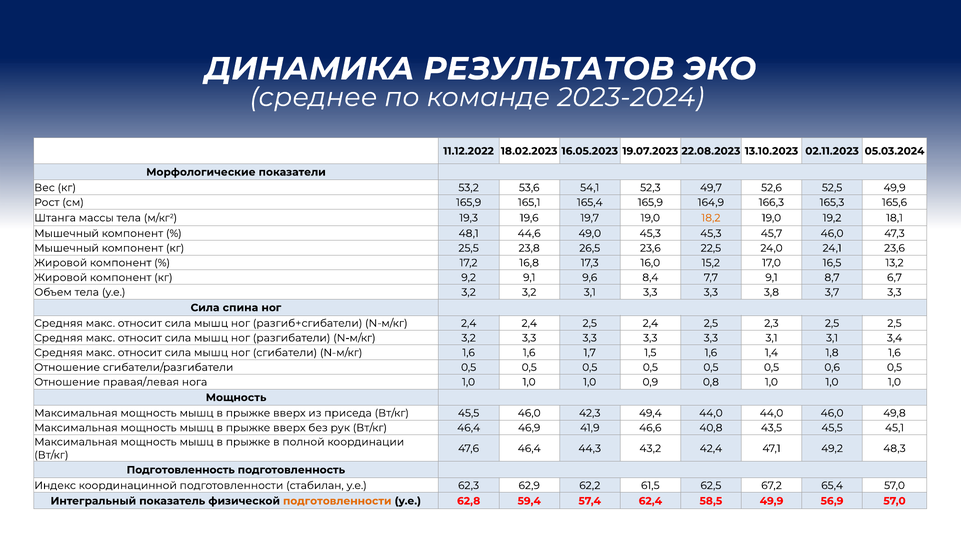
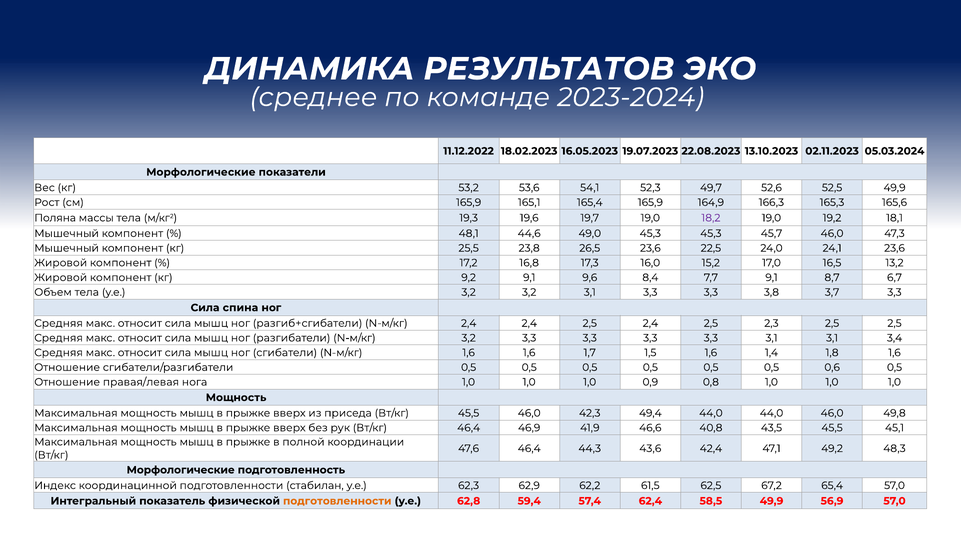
Штанга: Штанга -> Поляна
18,2 colour: orange -> purple
43,2: 43,2 -> 43,6
Подготовленность at (181, 470): Подготовленность -> Морфологические
